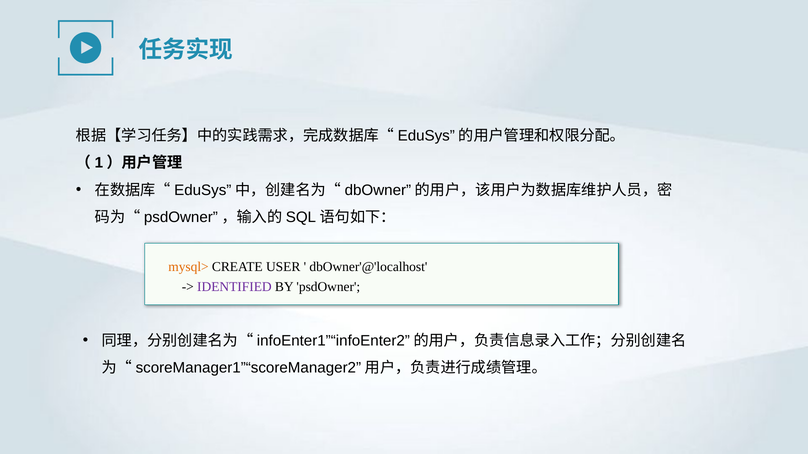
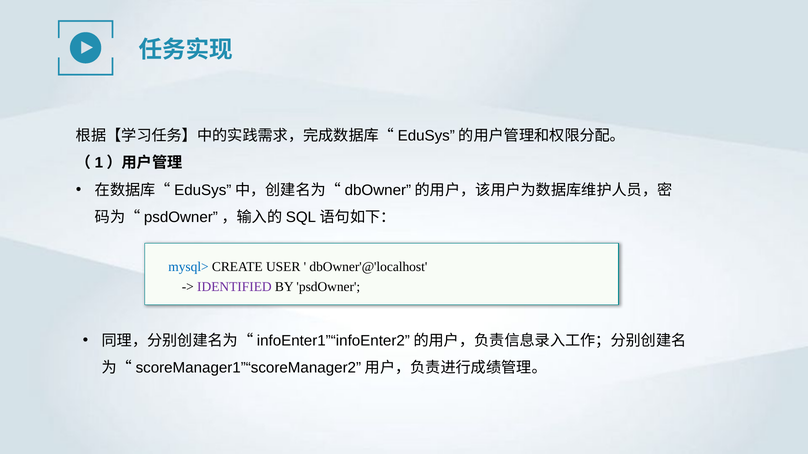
mysql> colour: orange -> blue
